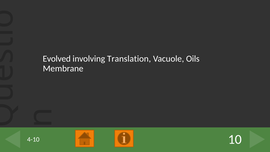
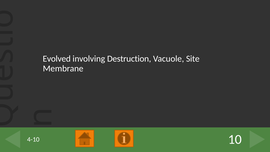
Translation: Translation -> Destruction
Oils: Oils -> Site
